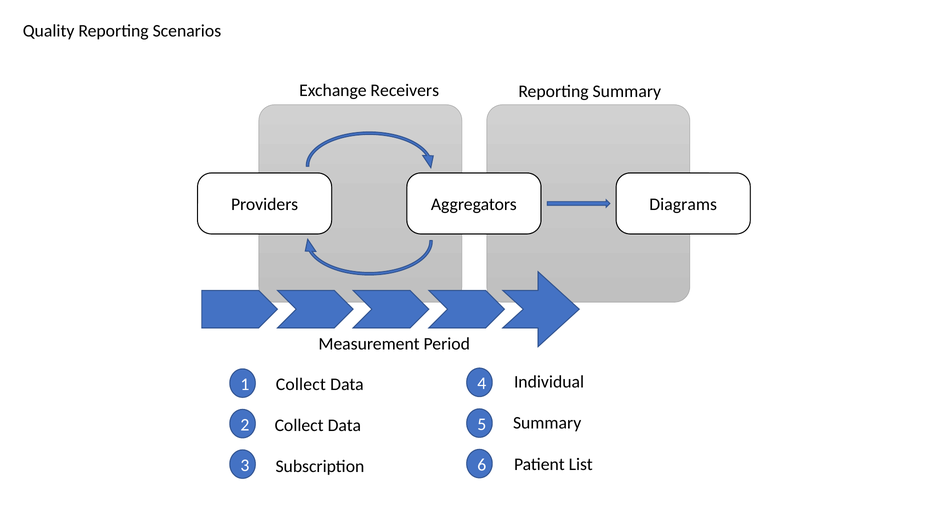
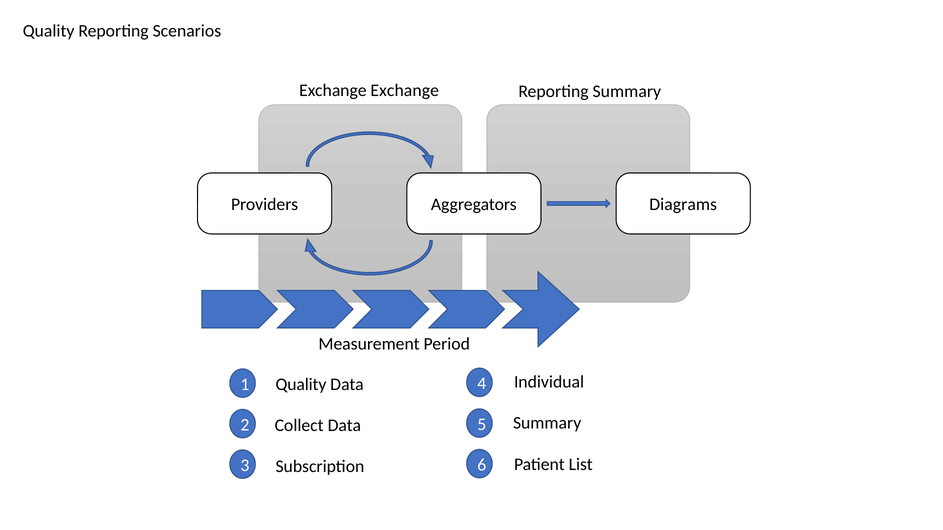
Exchange Receivers: Receivers -> Exchange
Collect at (301, 384): Collect -> Quality
